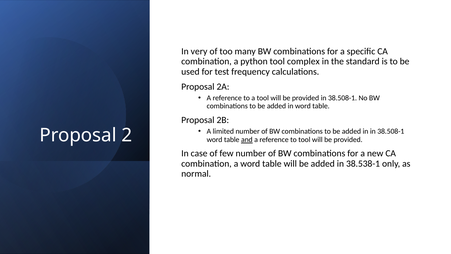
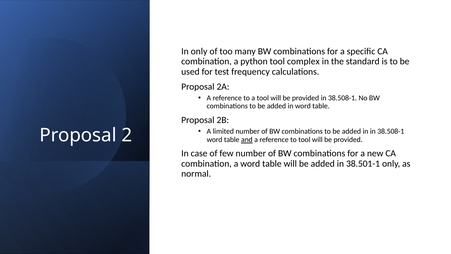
In very: very -> only
38.538-1: 38.538-1 -> 38.501-1
